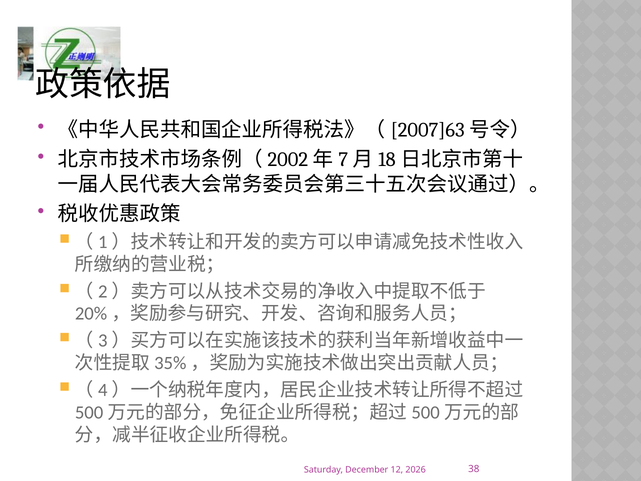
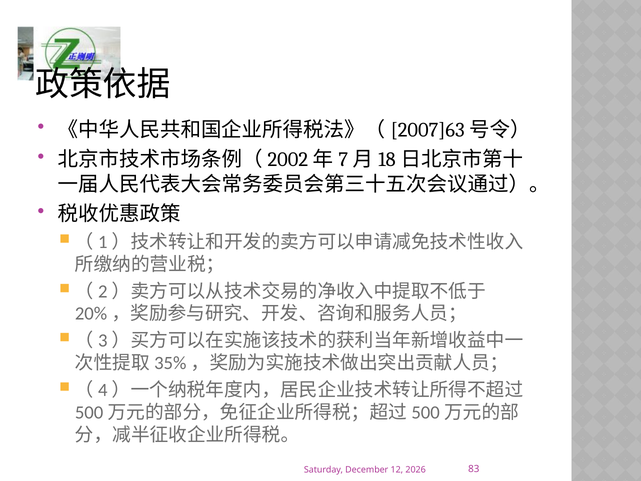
38: 38 -> 83
